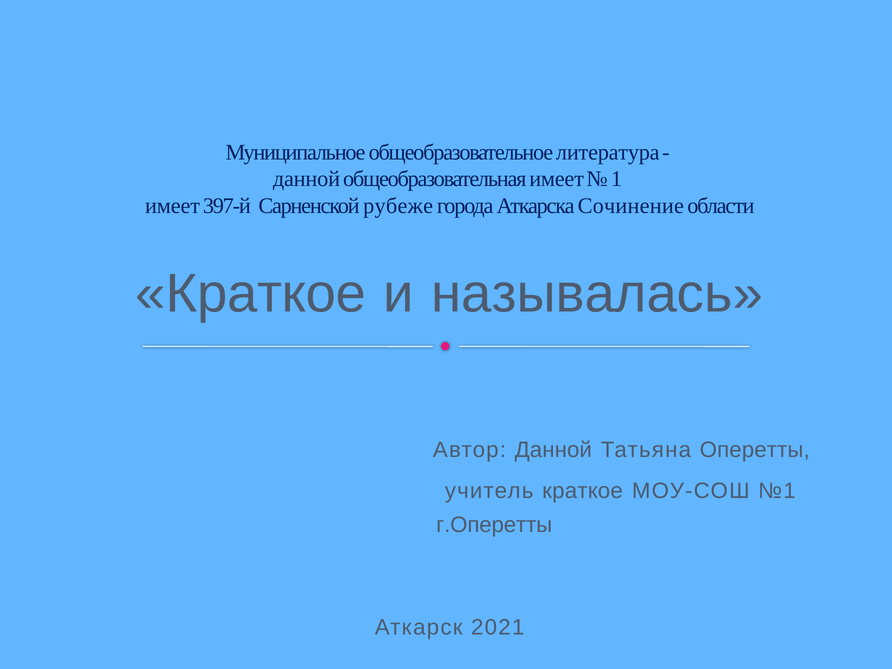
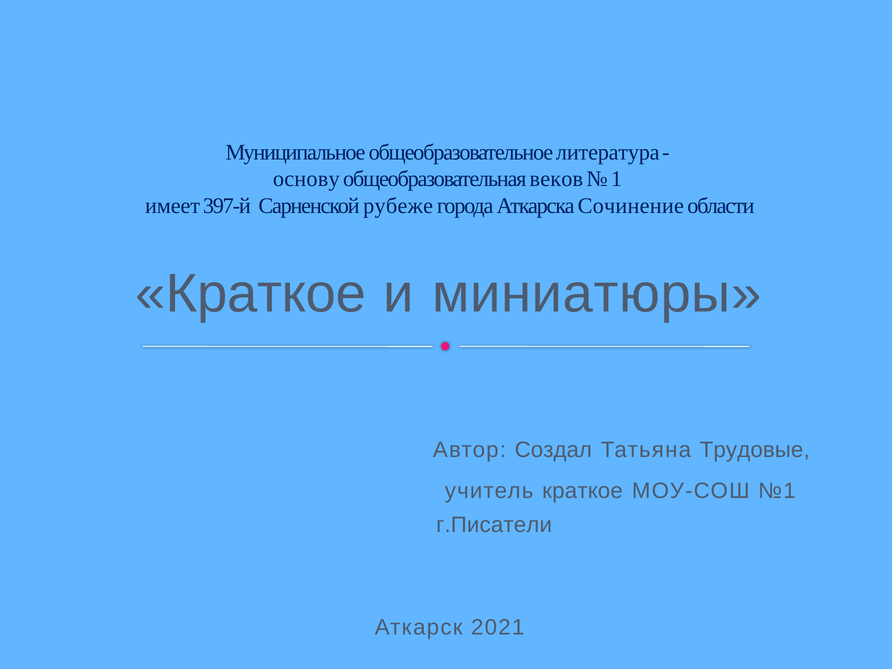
данной at (307, 179): данной -> основу
общеобразовательная имеет: имеет -> веков
называлась: называлась -> миниатюры
Автор Данной: Данной -> Создал
Оперетты: Оперетты -> Трудовые
г.Оперетты: г.Оперетты -> г.Писатели
